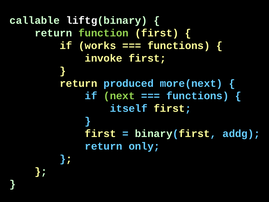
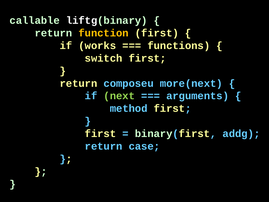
function colour: light green -> yellow
invoke: invoke -> switch
produced: produced -> composeu
functions at (198, 96): functions -> arguments
itself: itself -> method
only: only -> case
